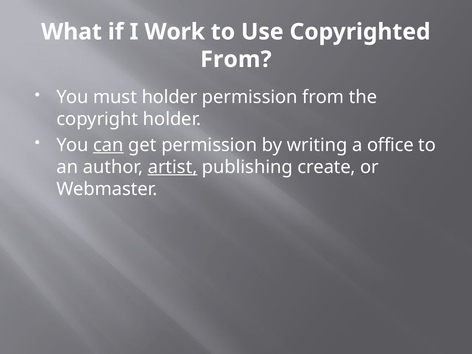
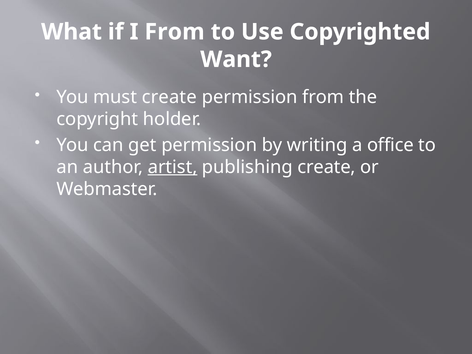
I Work: Work -> From
From at (236, 59): From -> Want
must holder: holder -> create
can underline: present -> none
